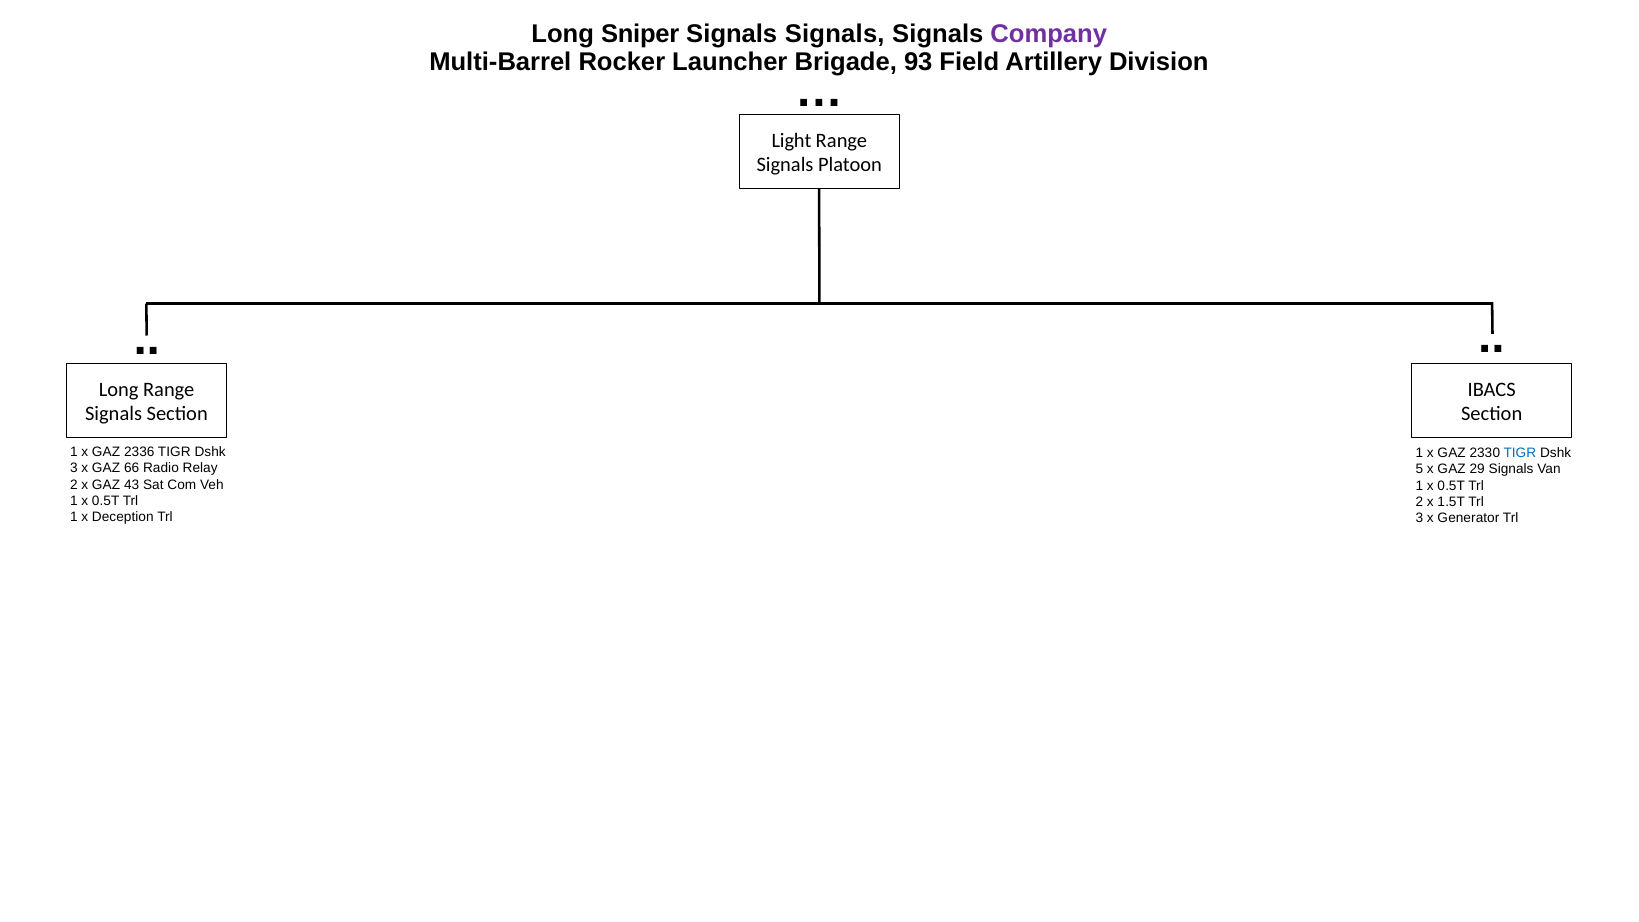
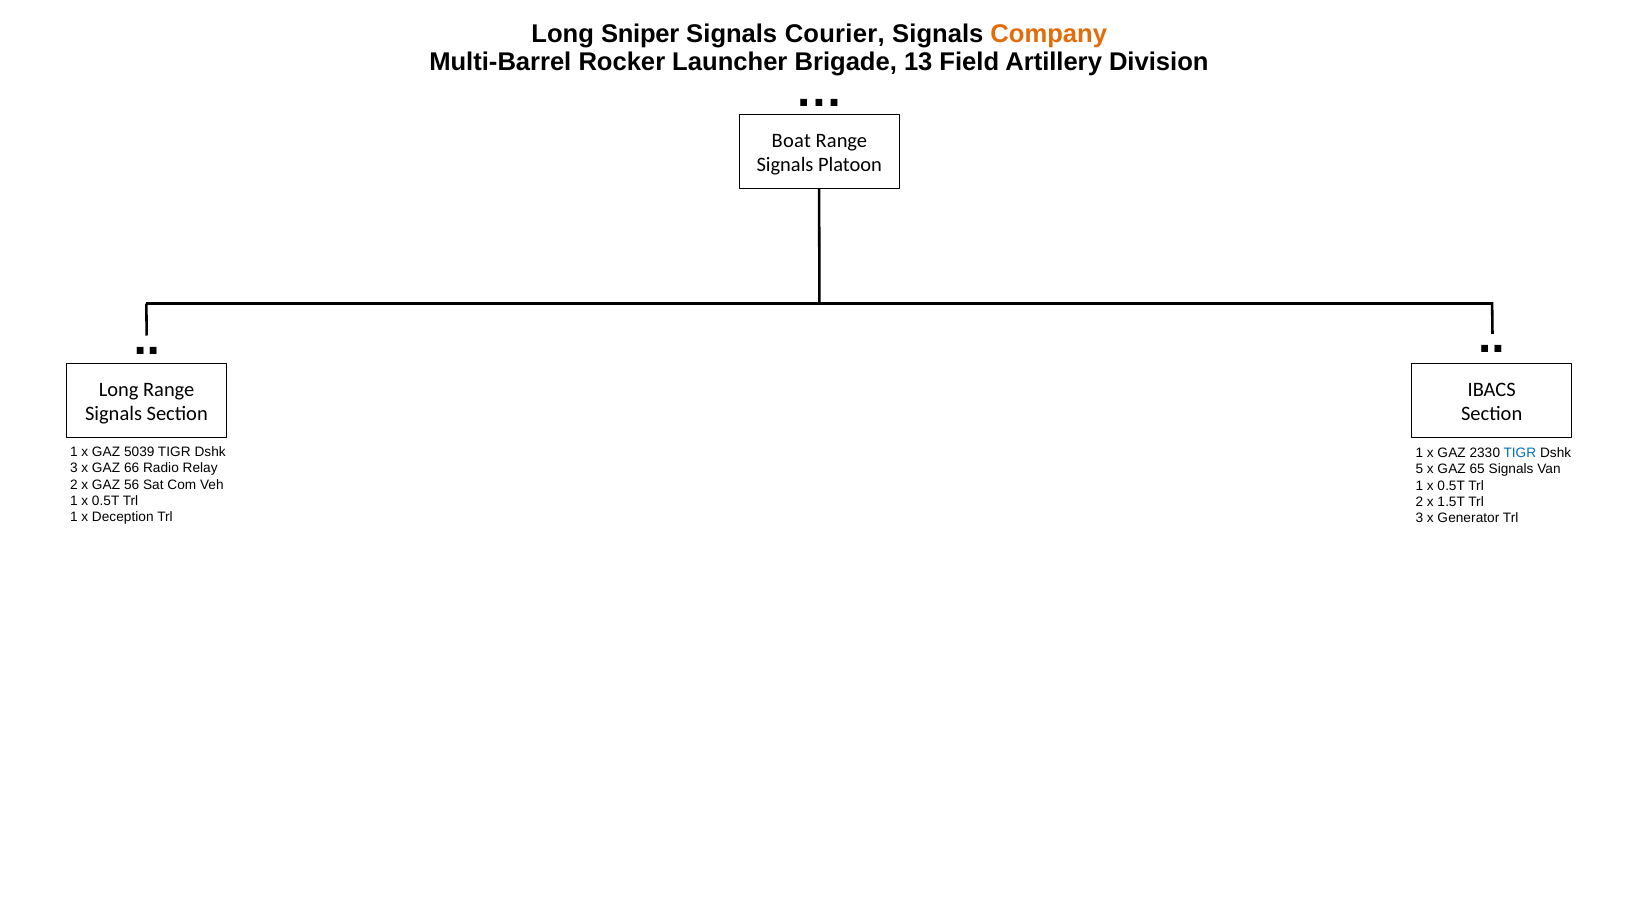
Signals at (835, 34): Signals -> Courier
Company colour: purple -> orange
93: 93 -> 13
Light: Light -> Boat
2336: 2336 -> 5039
29: 29 -> 65
43: 43 -> 56
